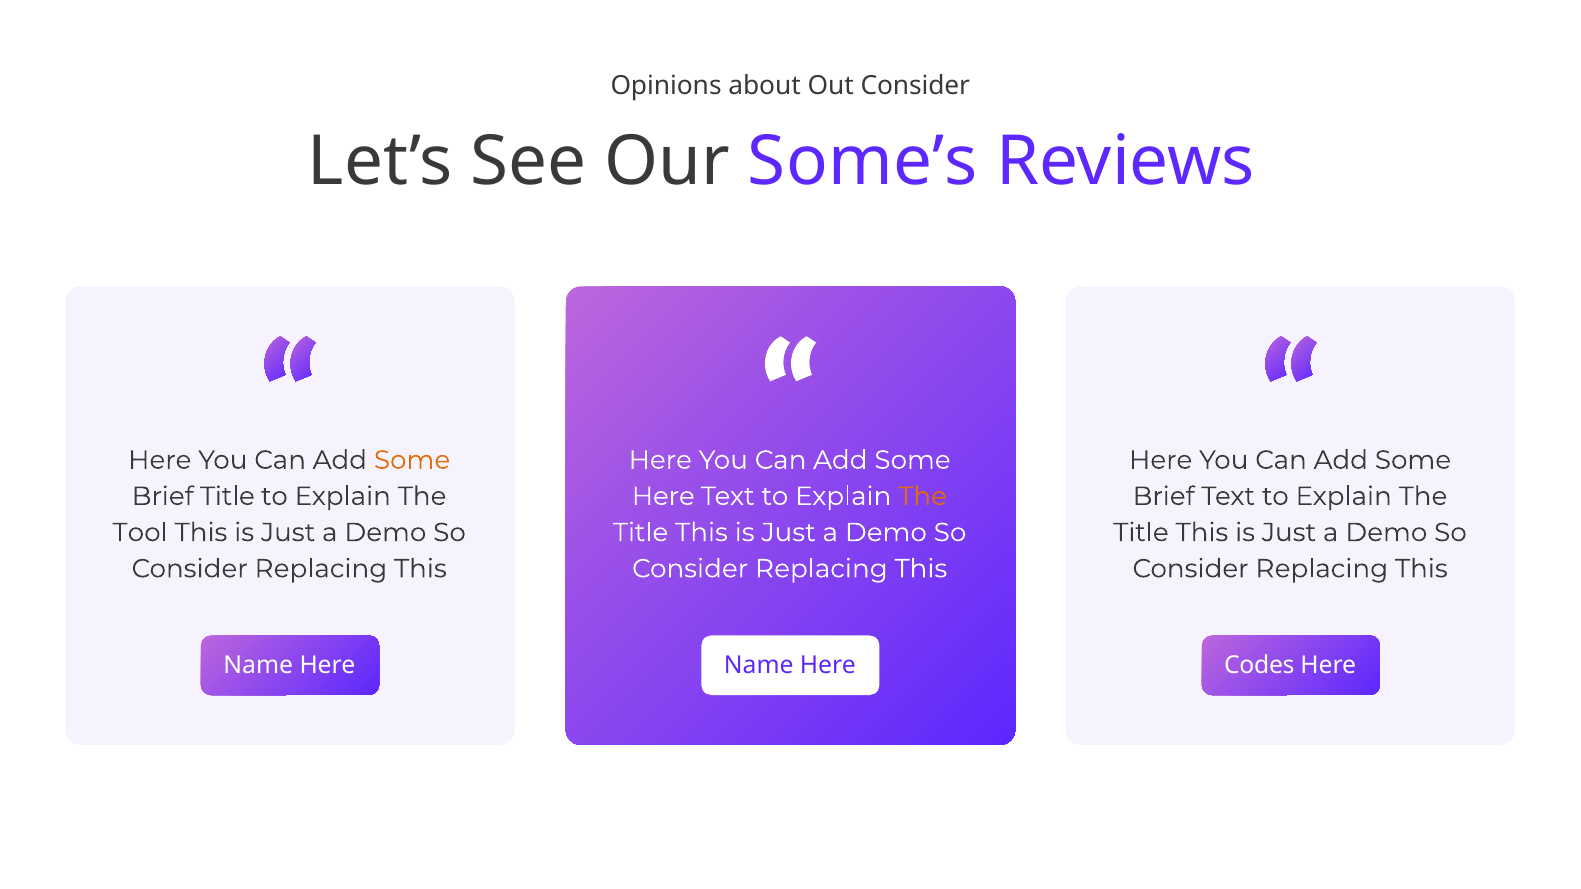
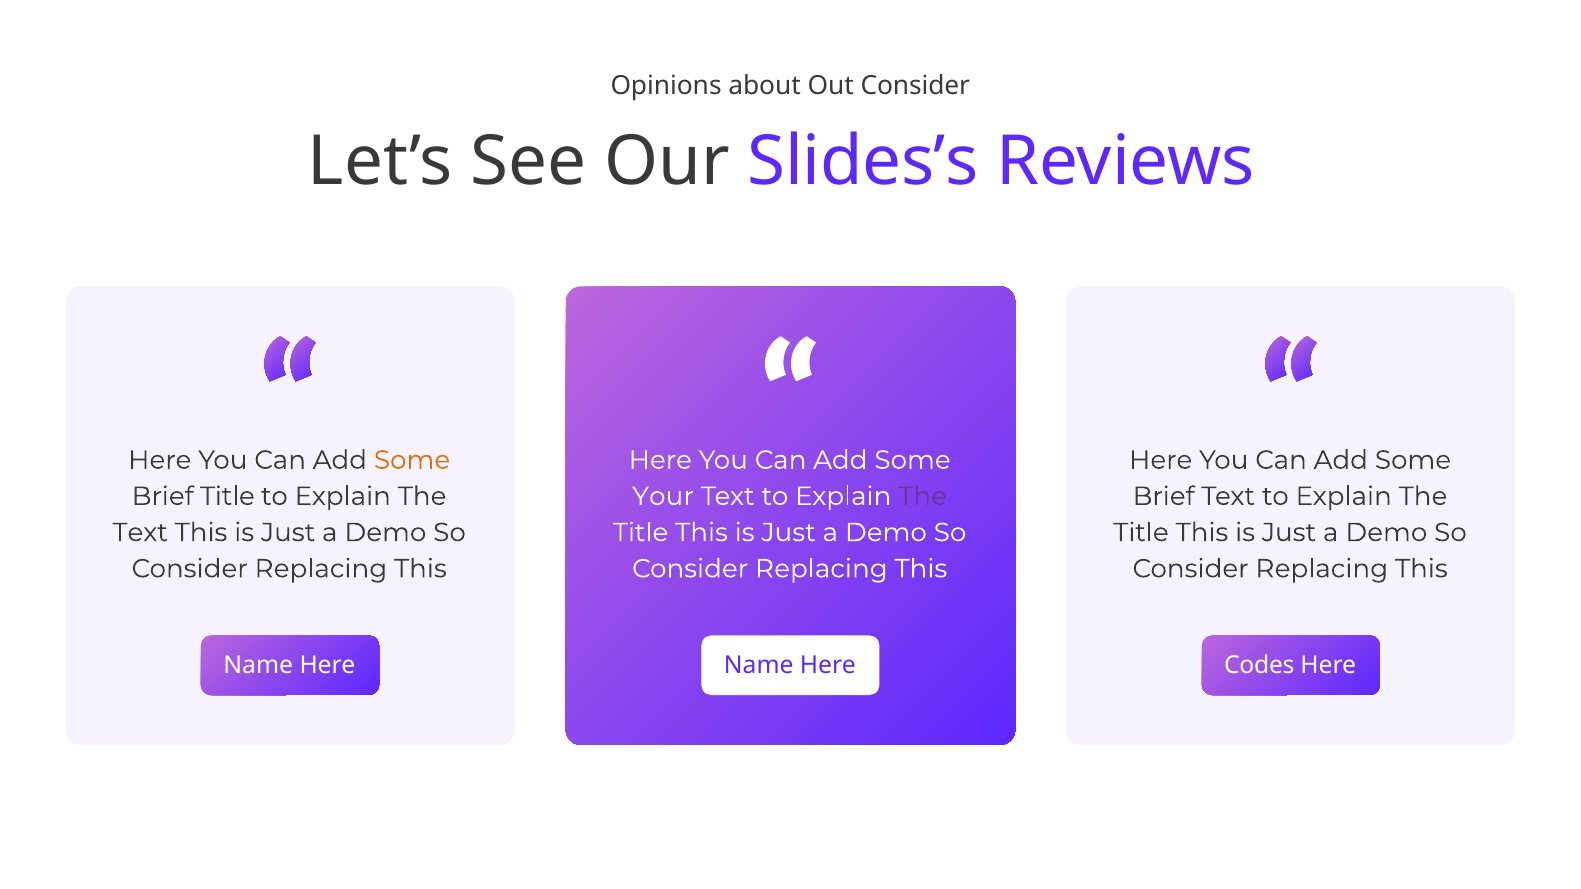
Some’s: Some’s -> Slides’s
Here at (663, 496): Here -> Your
The at (923, 496) colour: orange -> purple
Tool at (140, 533): Tool -> Text
